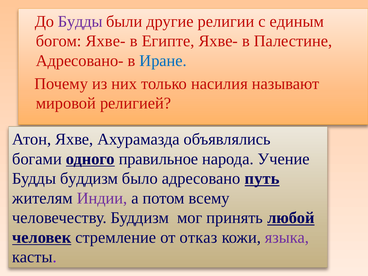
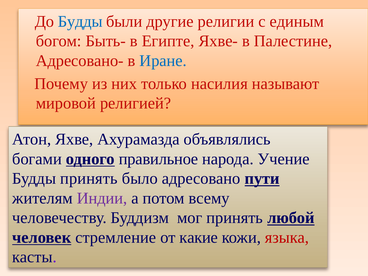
Будды at (80, 21) colour: purple -> blue
богом Яхве-: Яхве- -> Быть-
Будды буддизм: буддизм -> принять
путь: путь -> пути
отказ: отказ -> какие
языка colour: purple -> red
